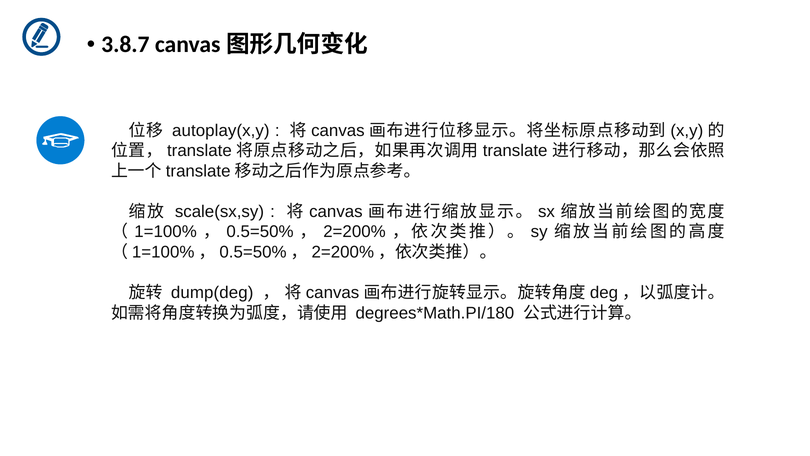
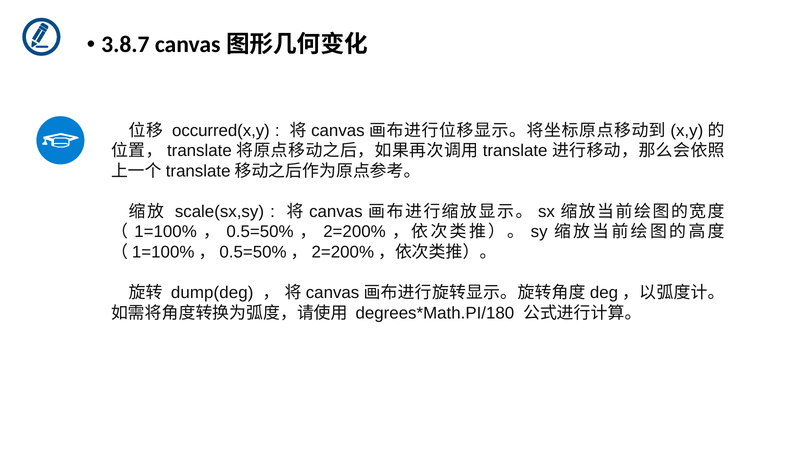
autoplay(x,y: autoplay(x,y -> occurred(x,y
